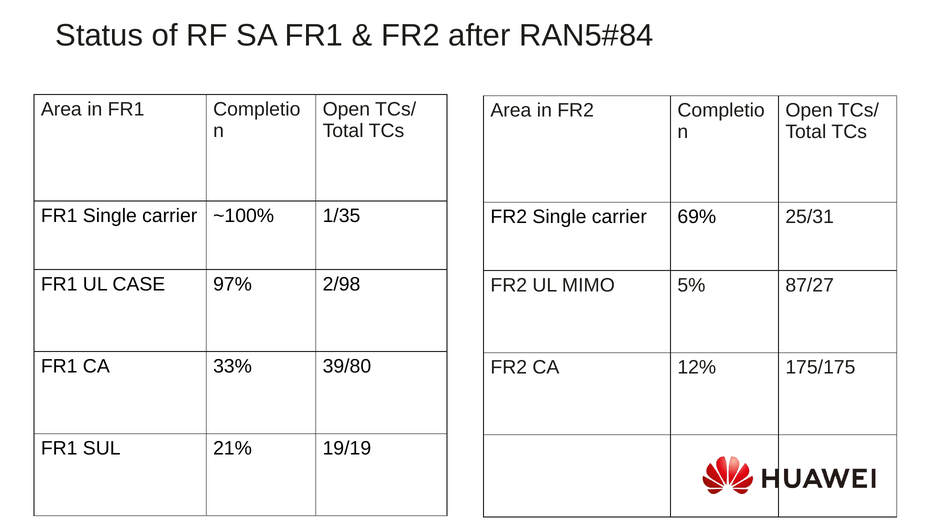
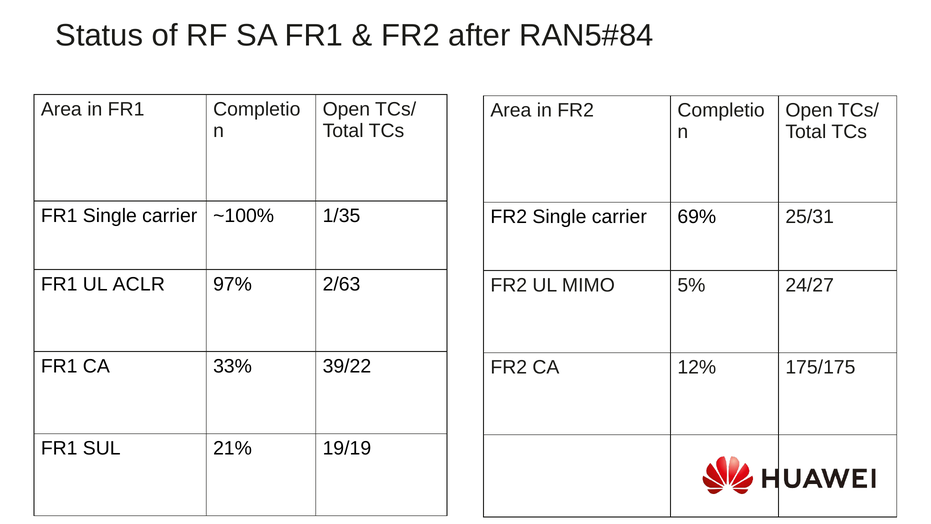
CASE: CASE -> ACLR
2/98: 2/98 -> 2/63
87/27: 87/27 -> 24/27
39/80: 39/80 -> 39/22
